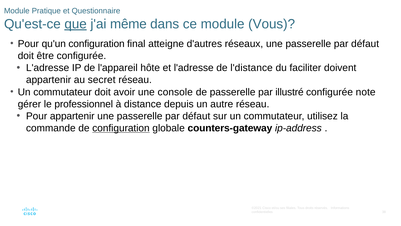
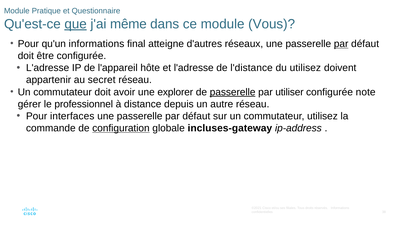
qu'un configuration: configuration -> informations
par at (341, 44) underline: none -> present
du faciliter: faciliter -> utilisez
console: console -> explorer
passerelle at (233, 92) underline: none -> present
illustré: illustré -> utiliser
Pour appartenir: appartenir -> interfaces
counters-gateway: counters-gateway -> incluses-gateway
